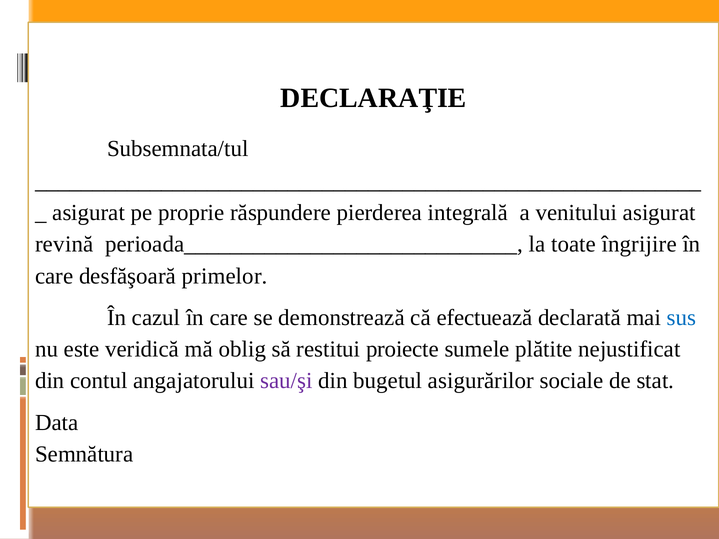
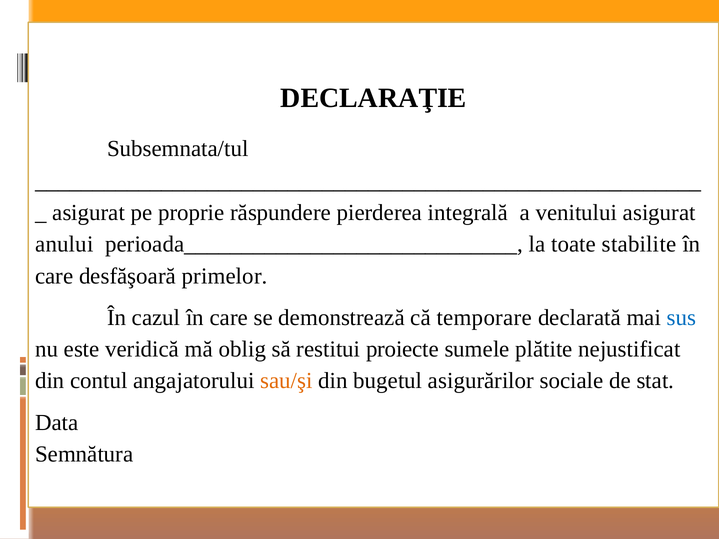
revină: revină -> anului
îngrijire: îngrijire -> stabilite
efectuează: efectuează -> temporare
sau/şi colour: purple -> orange
